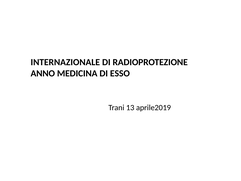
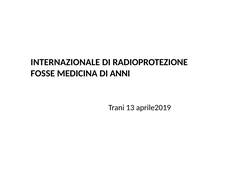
ANNO: ANNO -> FOSSE
ESSO: ESSO -> ANNI
